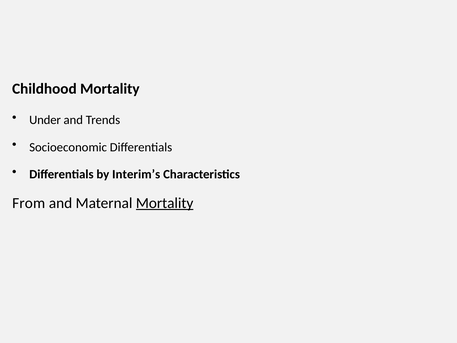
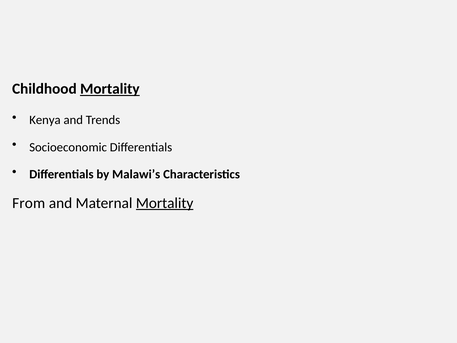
Mortality at (110, 89) underline: none -> present
Under: Under -> Kenya
Interim’s: Interim’s -> Malawi’s
